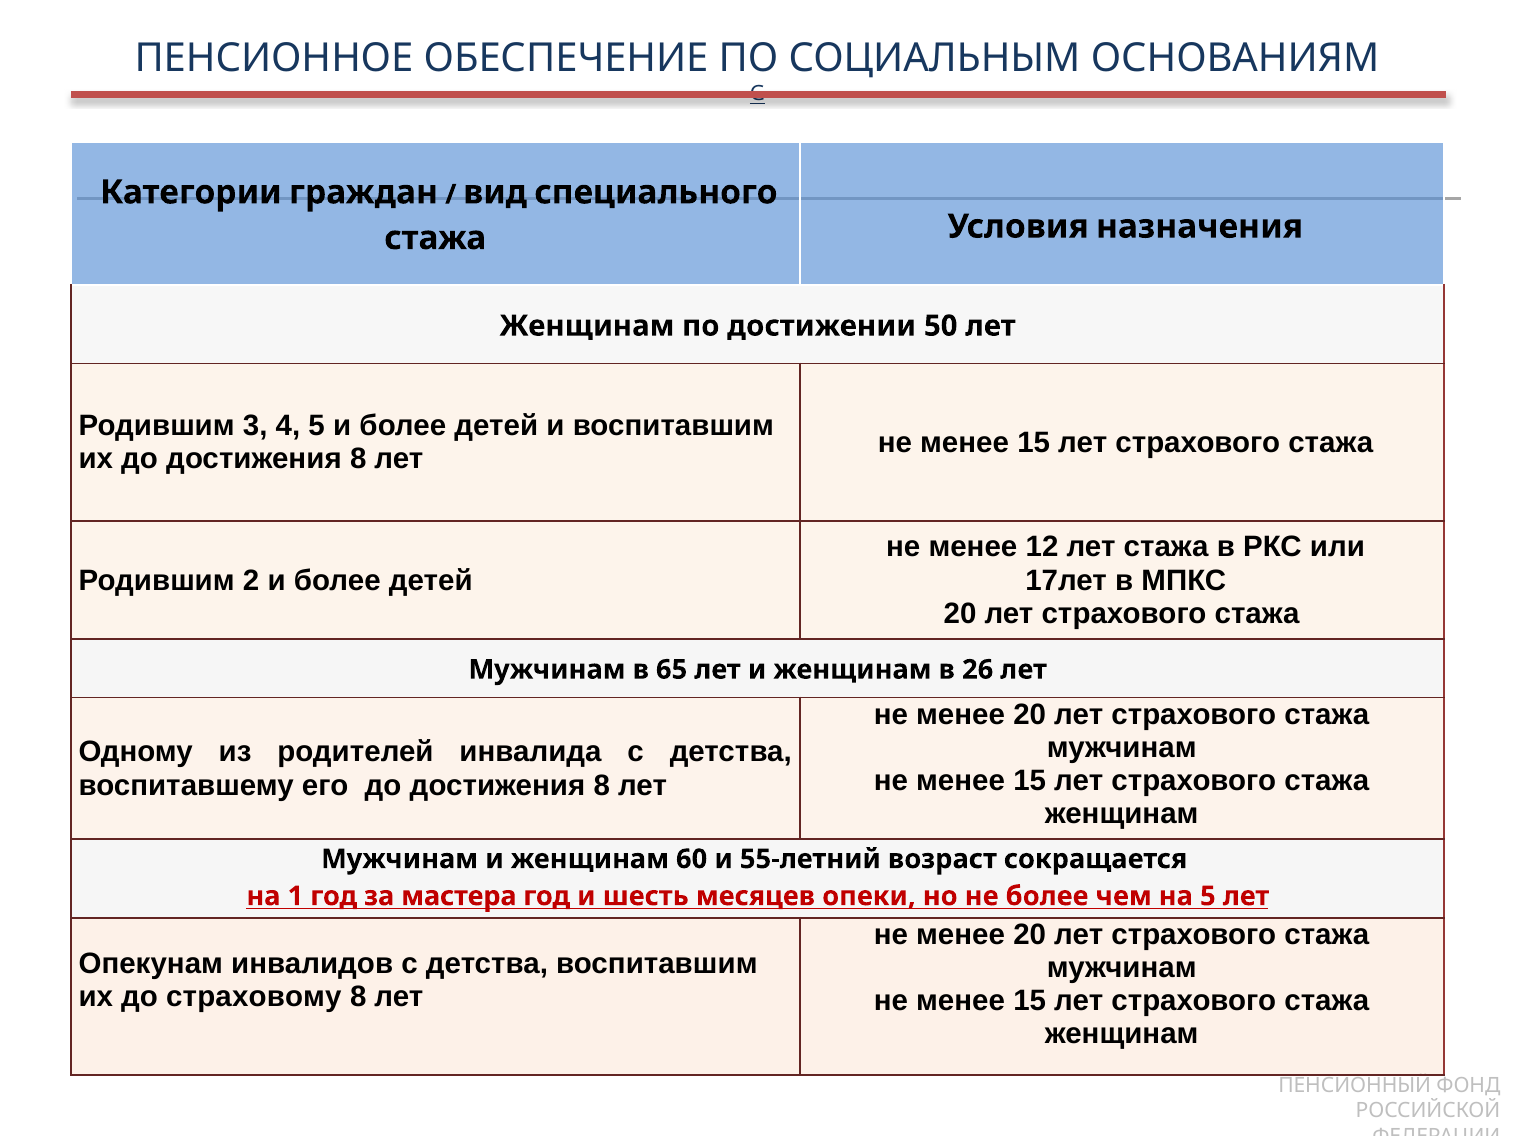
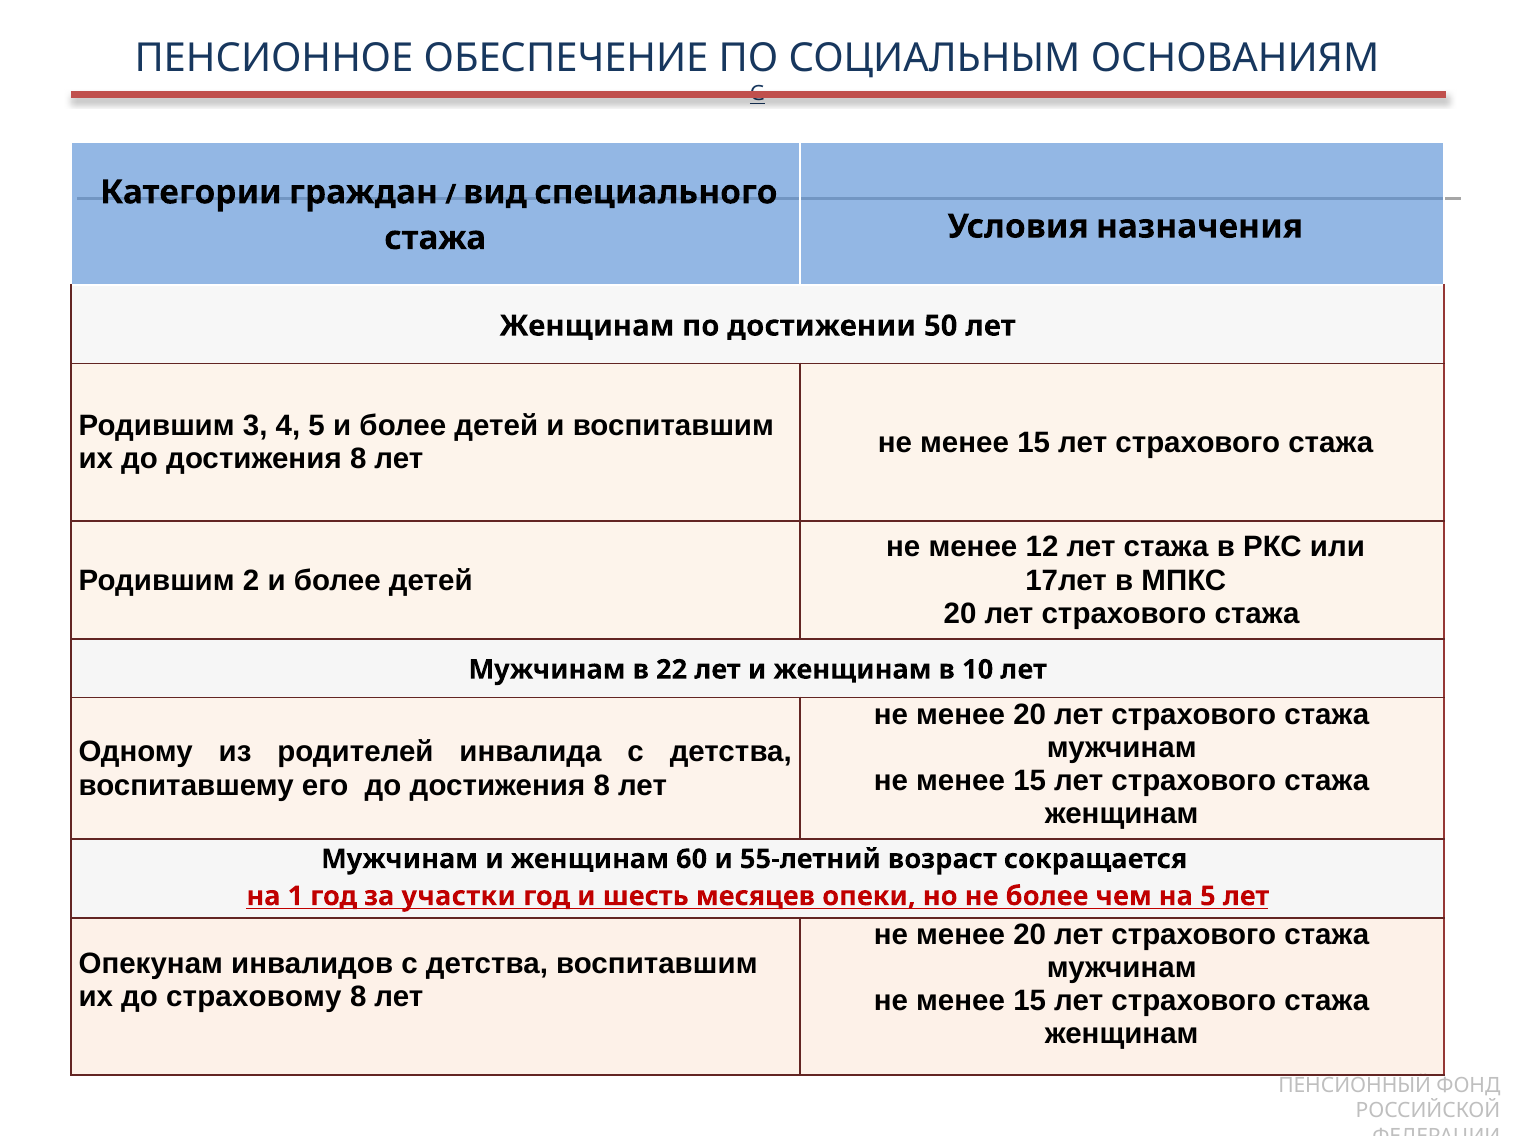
65: 65 -> 22
26: 26 -> 10
мастера: мастера -> участки
